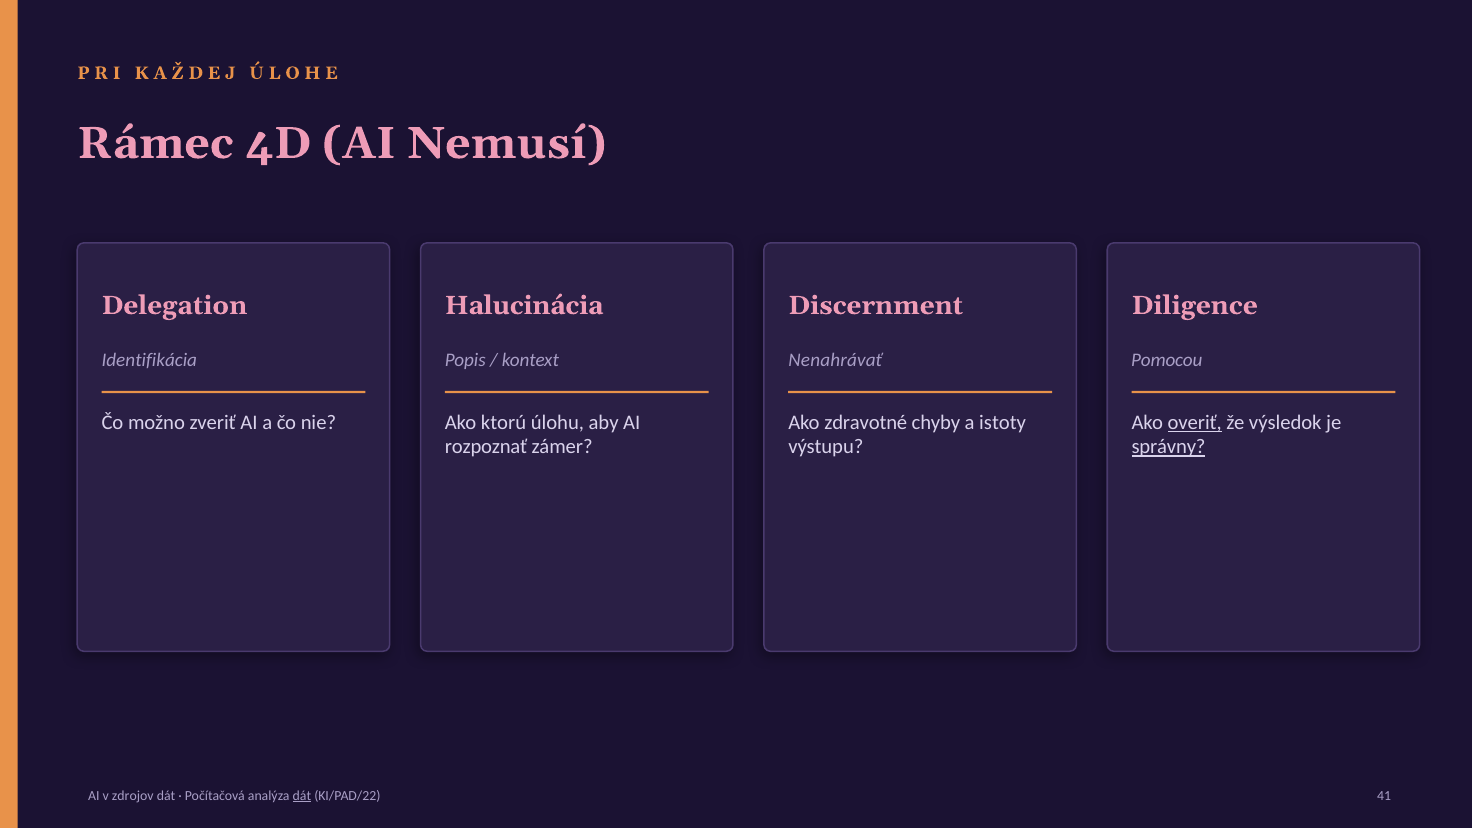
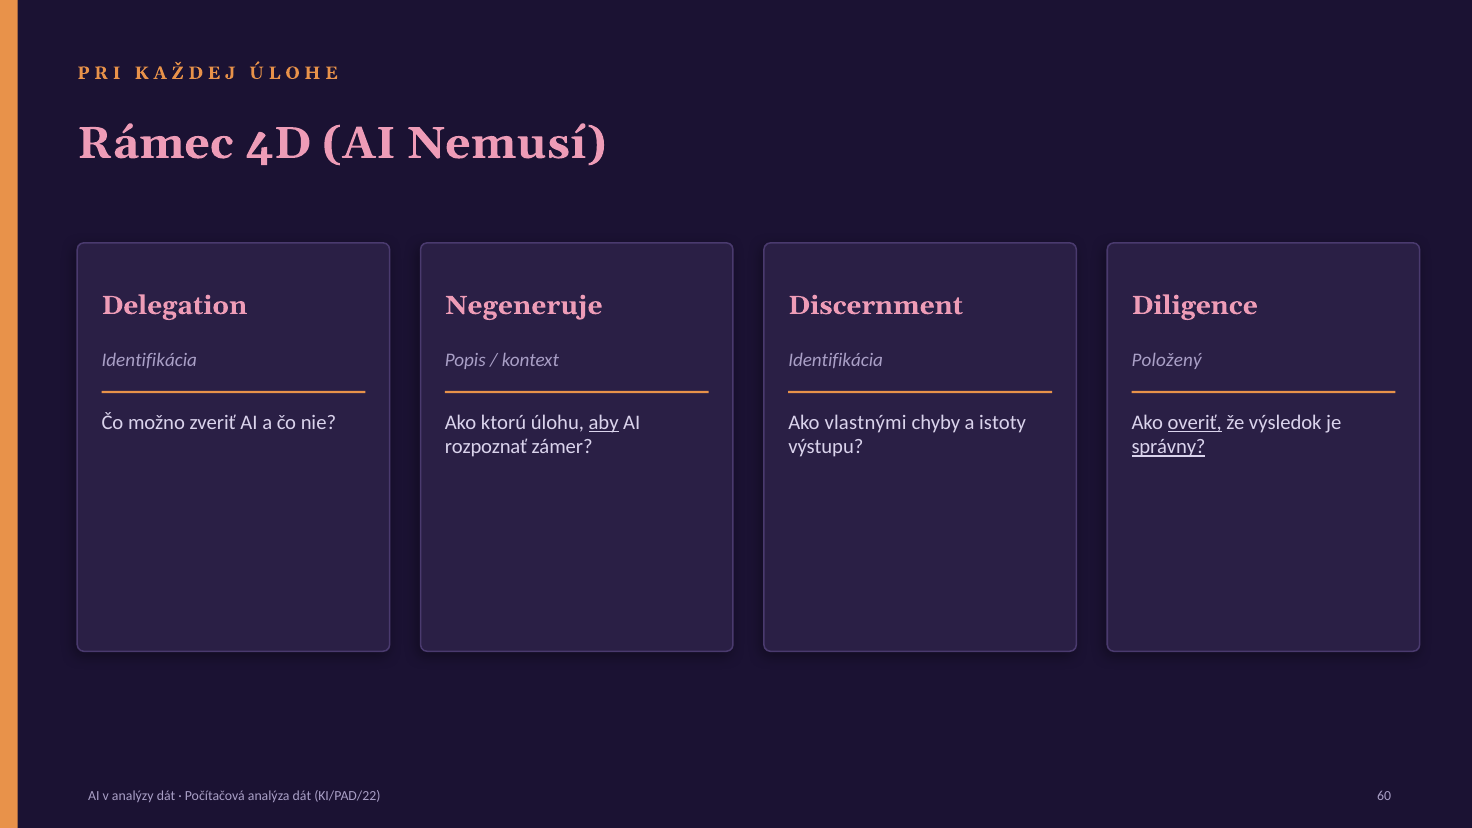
Halucinácia: Halucinácia -> Negeneruje
Nenahrávať at (835, 360): Nenahrávať -> Identifikácia
Pomocou: Pomocou -> Položený
aby underline: none -> present
zdravotné: zdravotné -> vlastnými
zdrojov: zdrojov -> analýzy
dát at (302, 796) underline: present -> none
41: 41 -> 60
